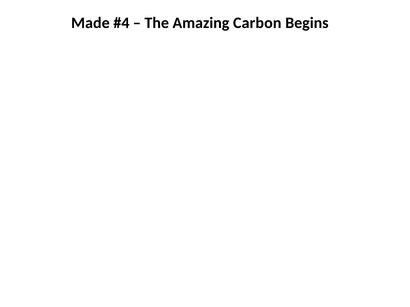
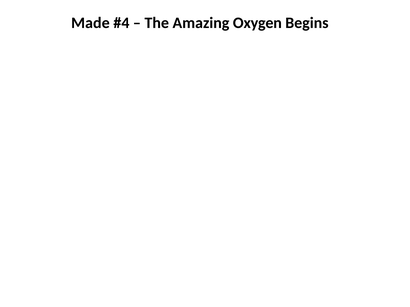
Carbon: Carbon -> Oxygen
